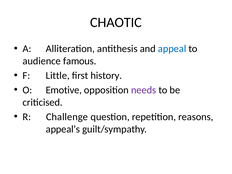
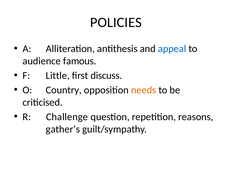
CHAOTIC: CHAOTIC -> POLICIES
history: history -> discuss
Emotive: Emotive -> Country
needs colour: purple -> orange
appeal’s: appeal’s -> gather’s
